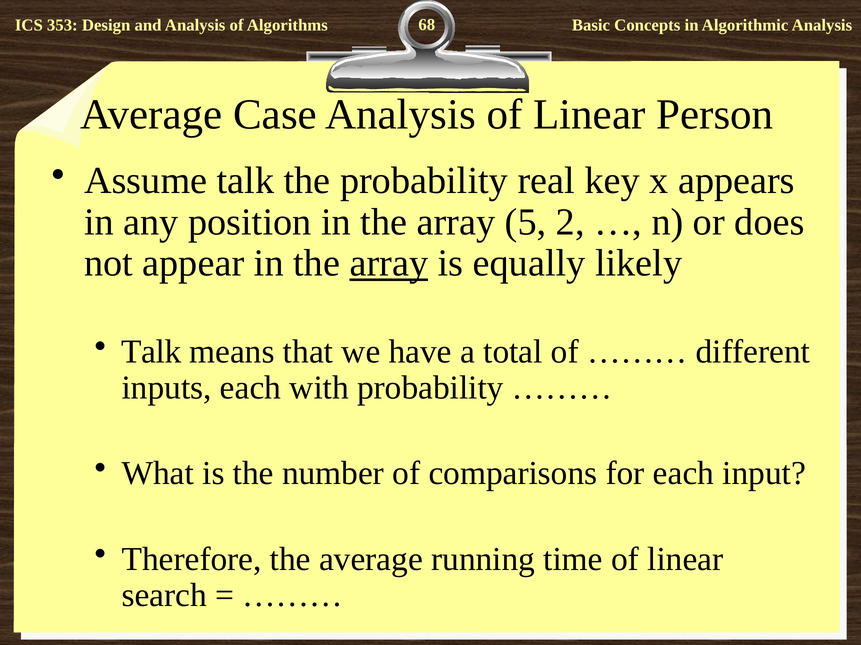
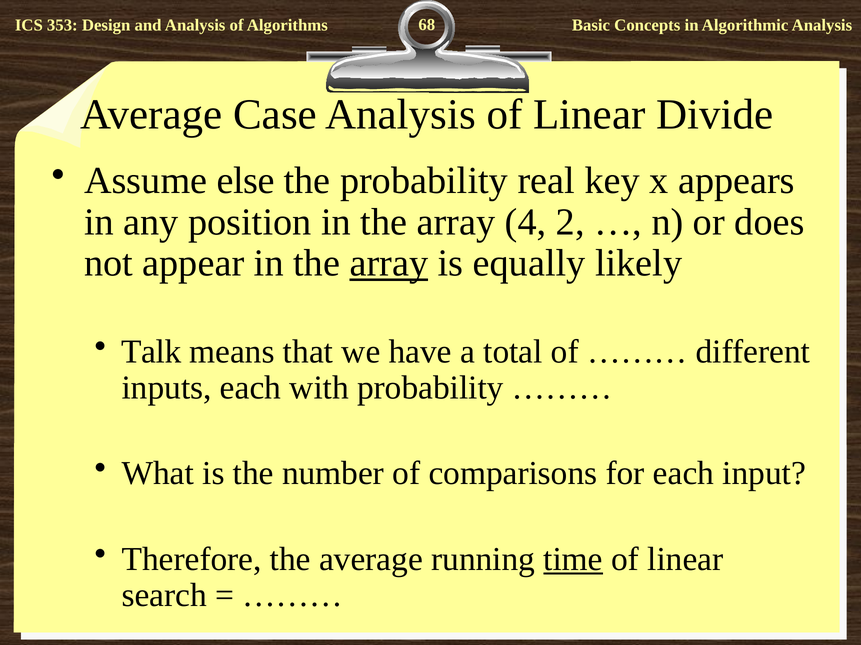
Person: Person -> Divide
Assume talk: talk -> else
5: 5 -> 4
time underline: none -> present
